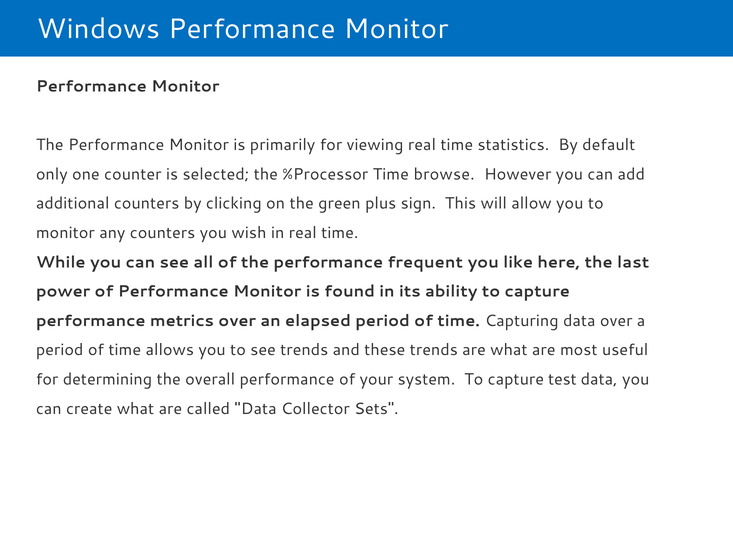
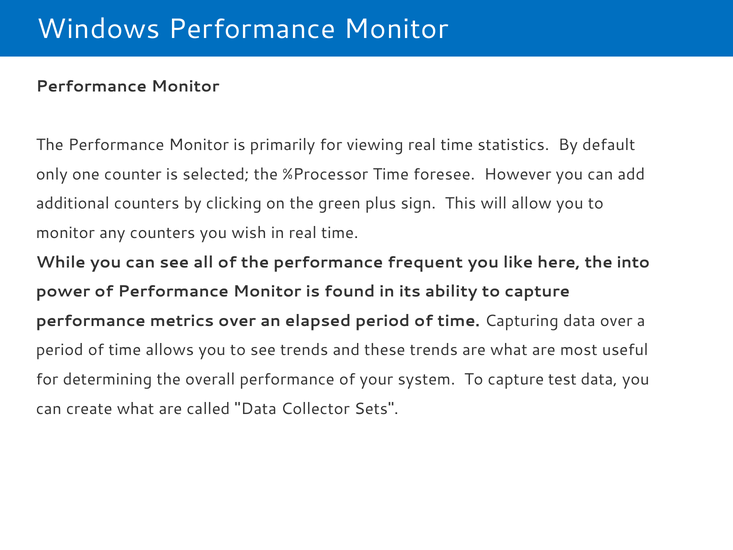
browse: browse -> foresee
last: last -> into
